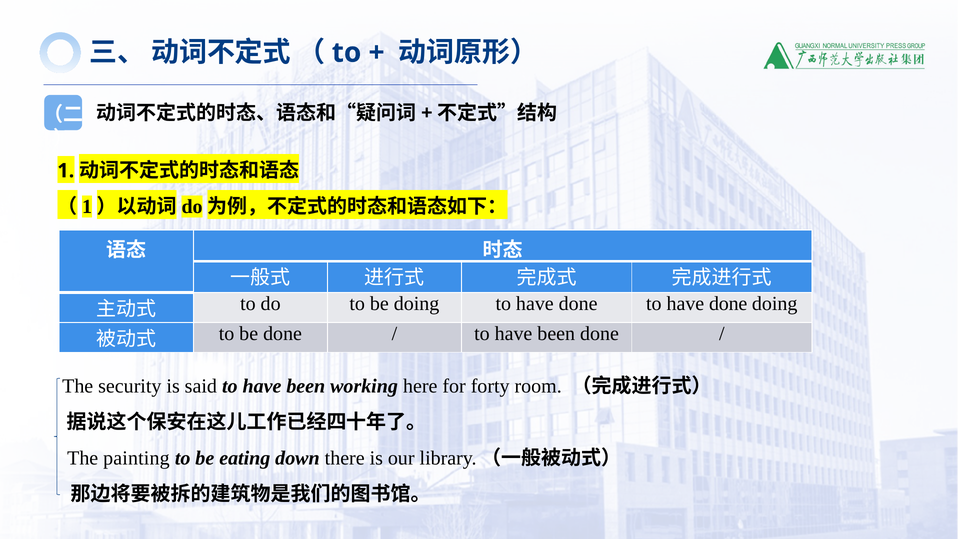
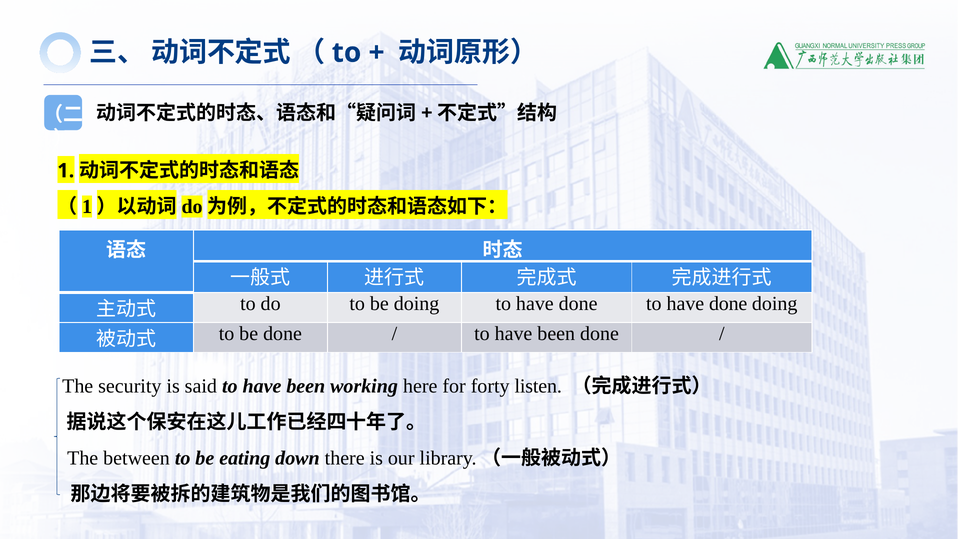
room: room -> listen
painting: painting -> between
